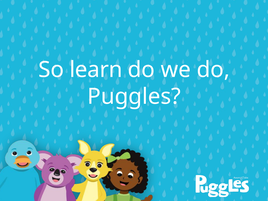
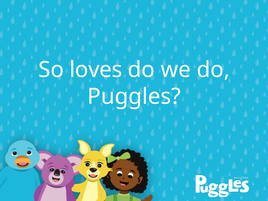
learn: learn -> loves
